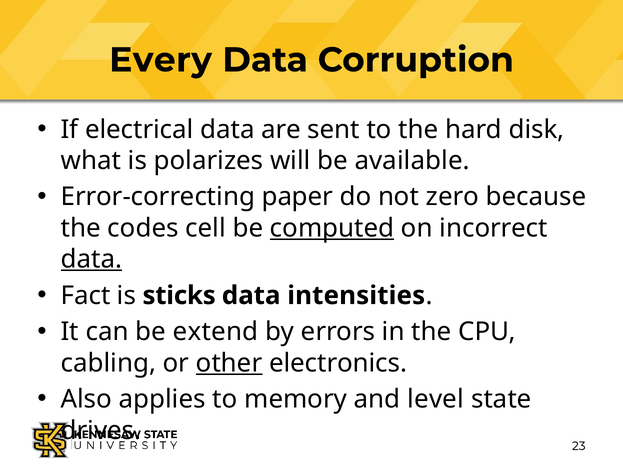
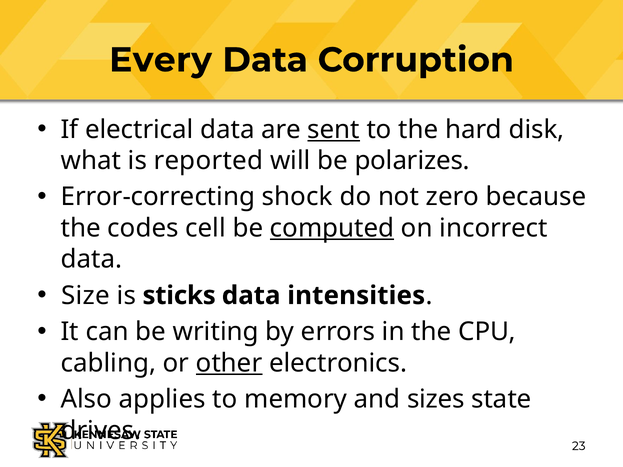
sent underline: none -> present
polarizes: polarizes -> reported
available: available -> polarizes
paper: paper -> shock
data at (91, 259) underline: present -> none
Fact: Fact -> Size
extend: extend -> writing
level: level -> sizes
